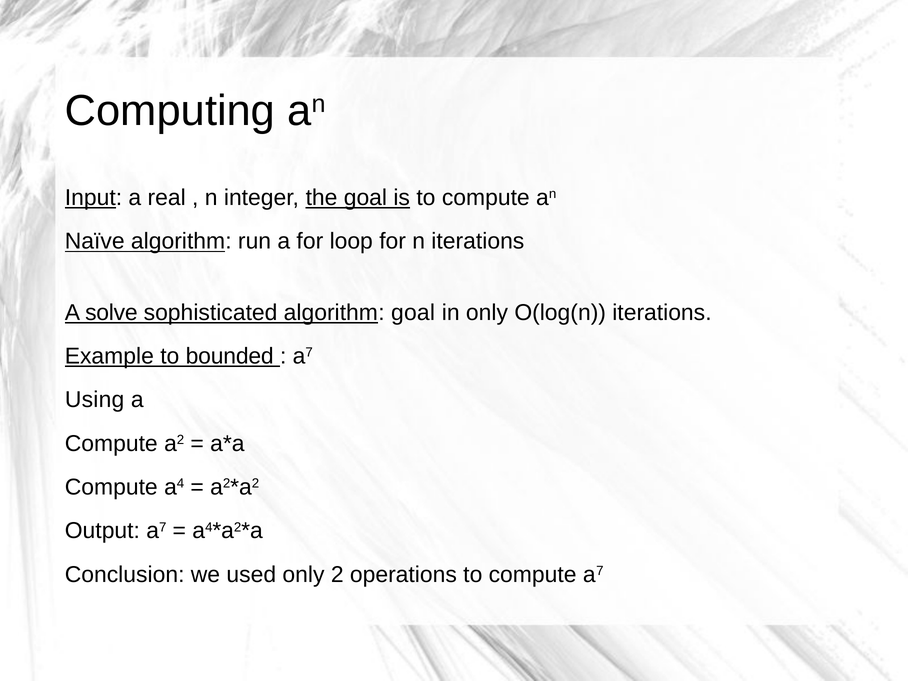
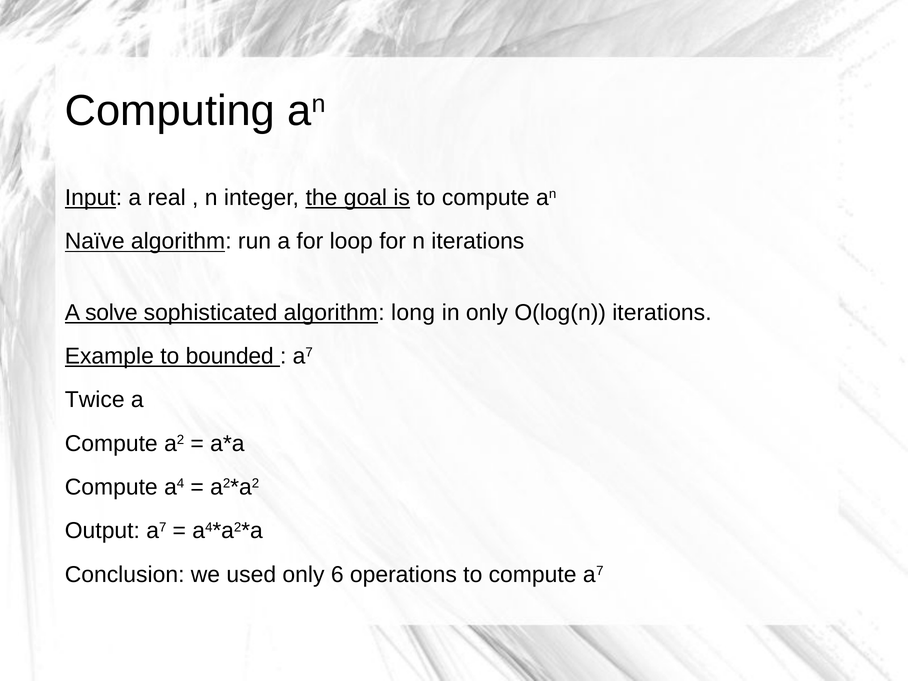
algorithm goal: goal -> long
Using: Using -> Twice
2: 2 -> 6
